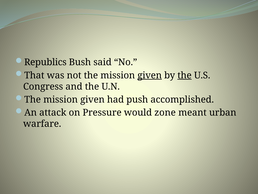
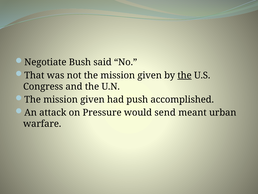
Republics: Republics -> Negotiate
given at (150, 75) underline: present -> none
zone: zone -> send
